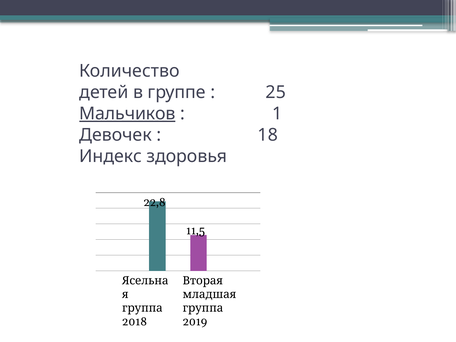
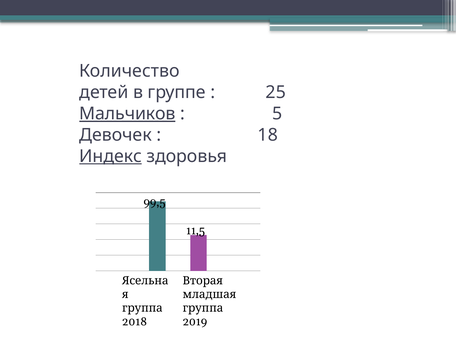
1: 1 -> 5
Индекс underline: none -> present
22,8: 22,8 -> 99,5
